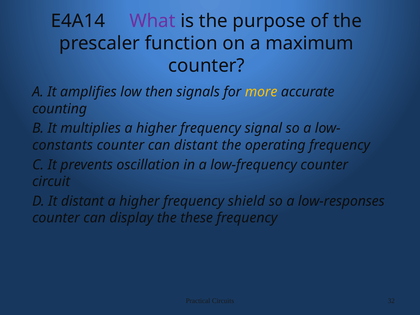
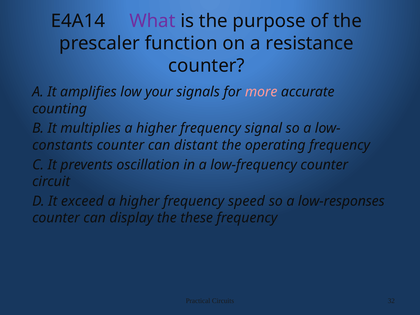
maximum: maximum -> resistance
then: then -> your
more colour: yellow -> pink
It distant: distant -> exceed
shield: shield -> speed
